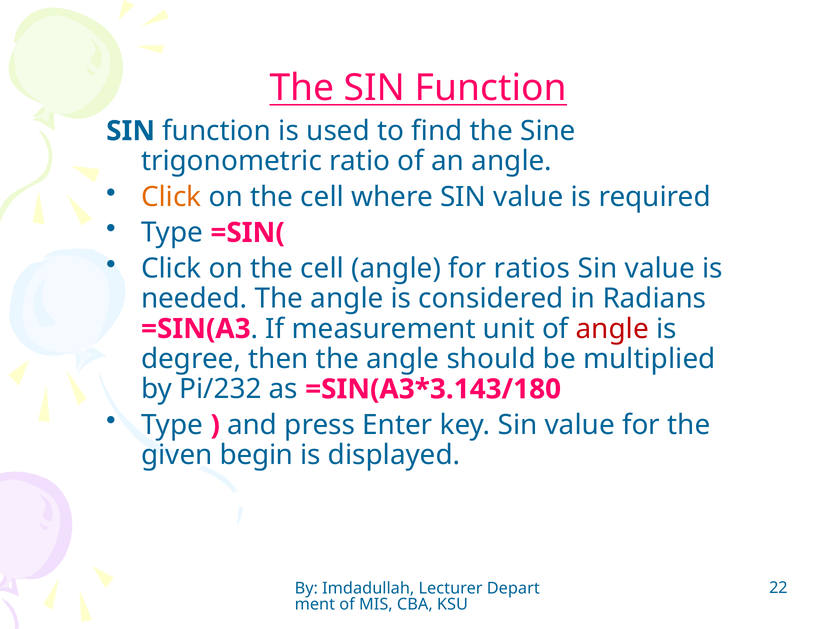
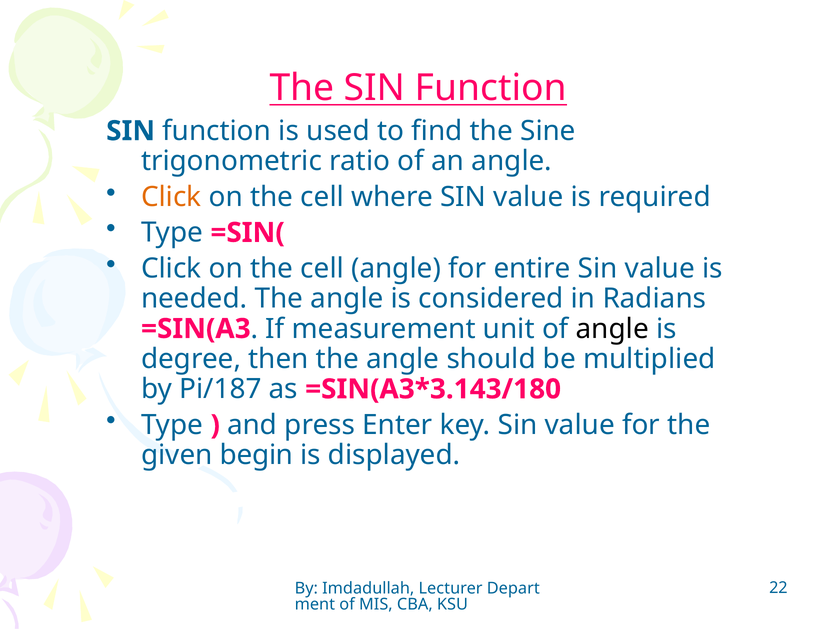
ratios: ratios -> entire
angle at (612, 329) colour: red -> black
Pi/232: Pi/232 -> Pi/187
